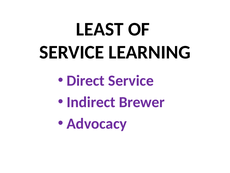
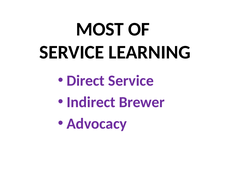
LEAST: LEAST -> MOST
